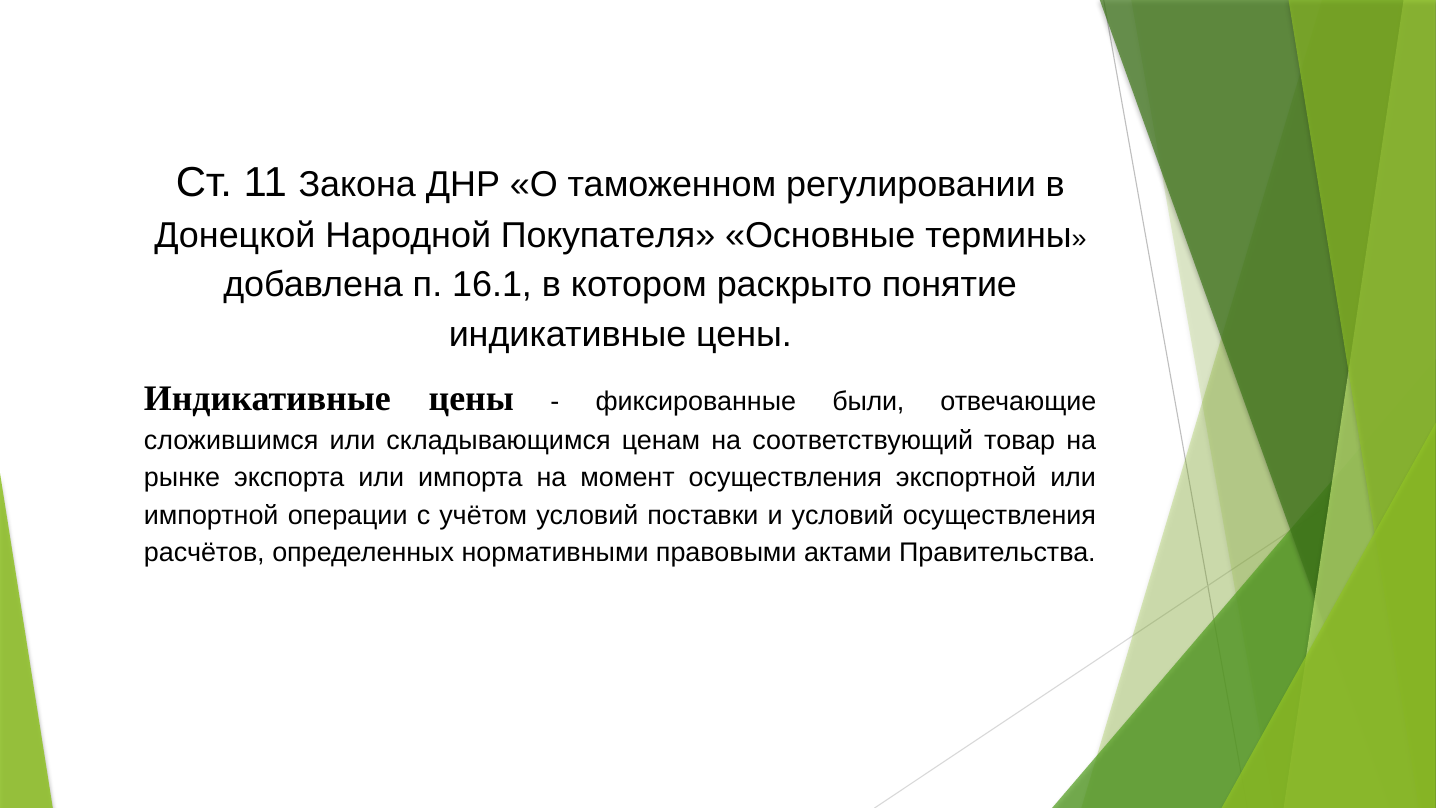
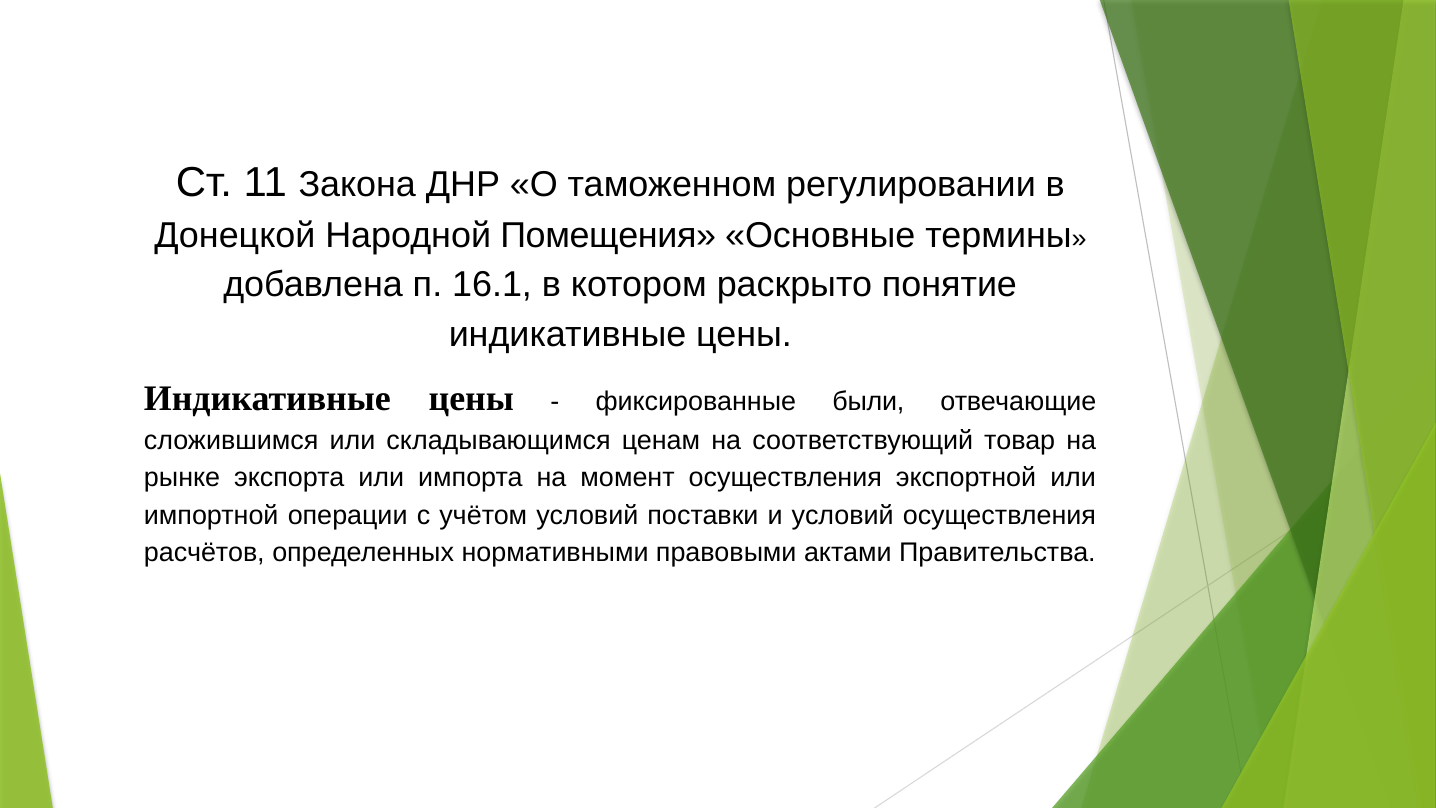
Покупателя: Покупателя -> Помещения
